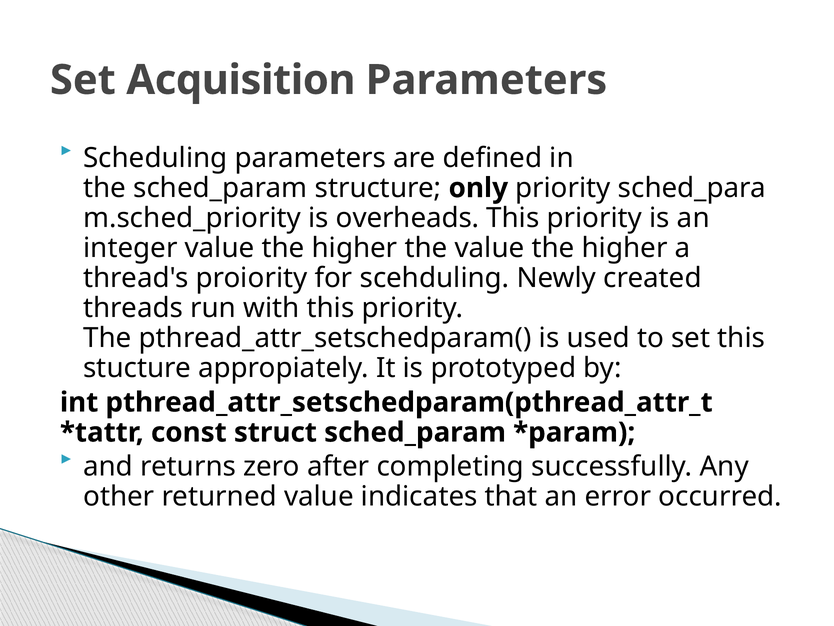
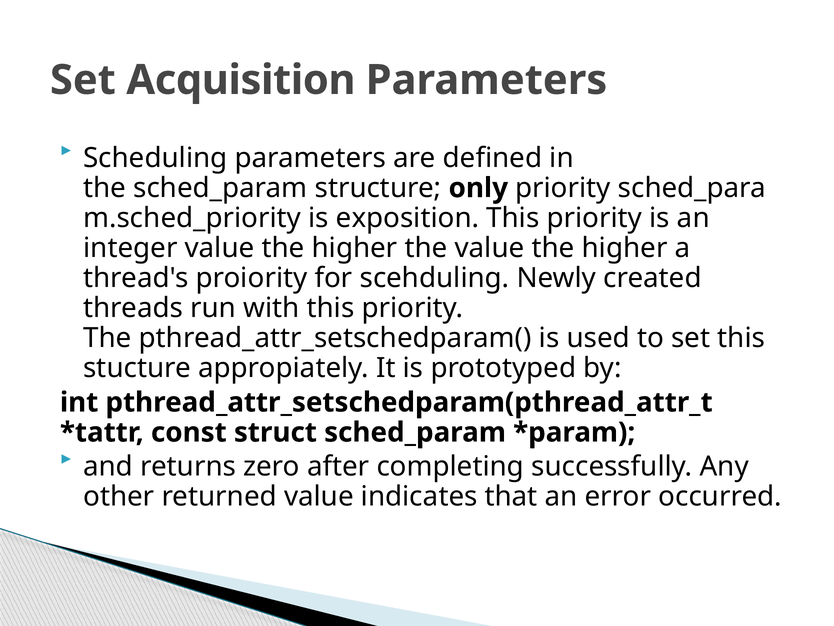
overheads: overheads -> exposition
